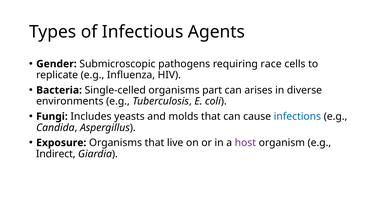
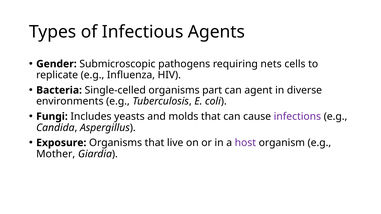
race: race -> nets
arises: arises -> agent
infections colour: blue -> purple
Indirect: Indirect -> Mother
